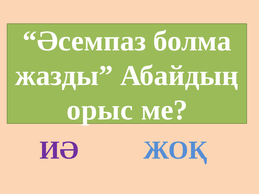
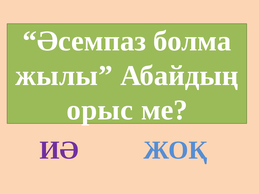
жазды: жазды -> жылы
